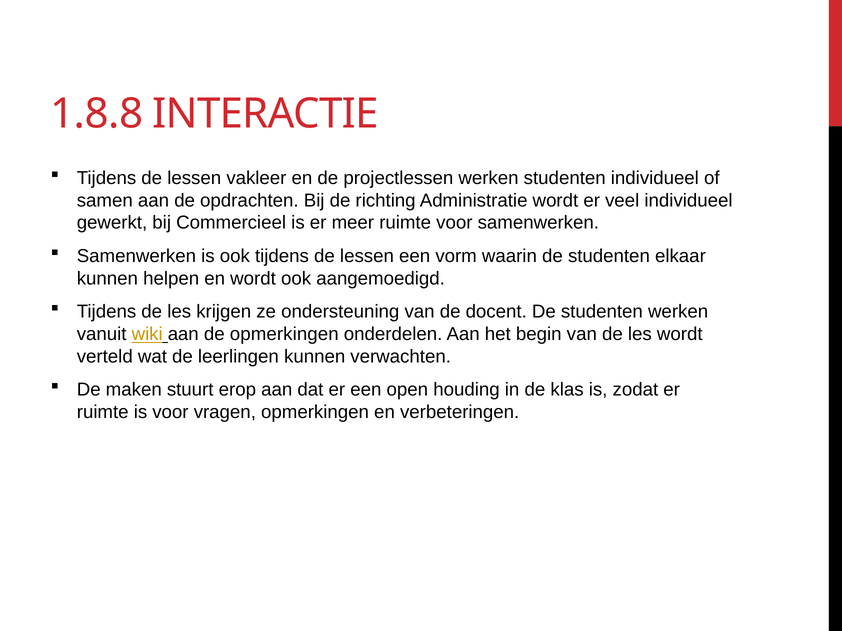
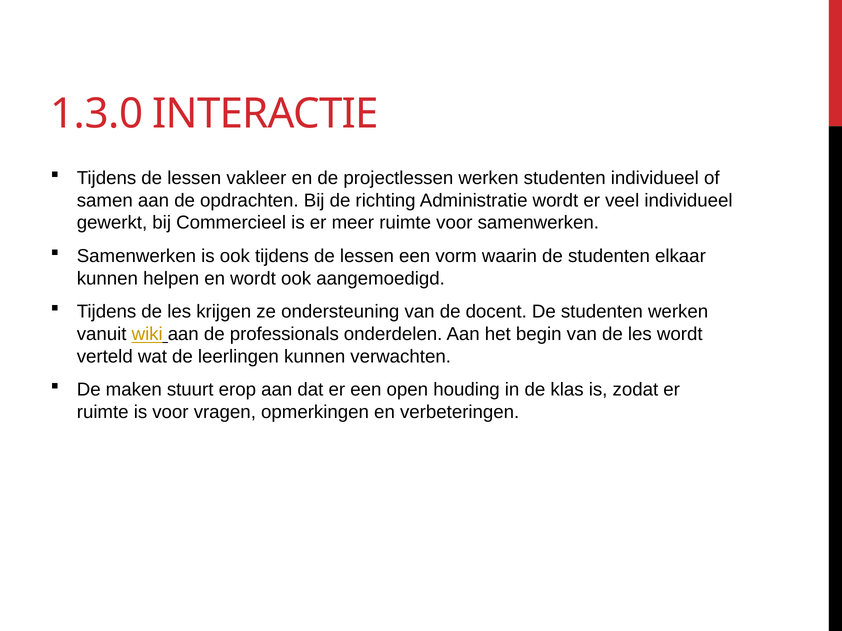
1.8.8: 1.8.8 -> 1.3.0
de opmerkingen: opmerkingen -> professionals
